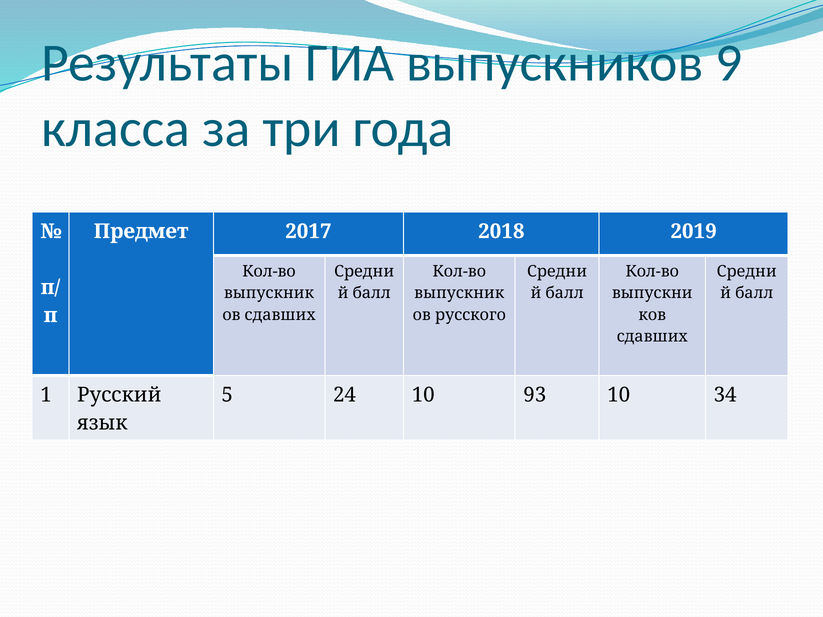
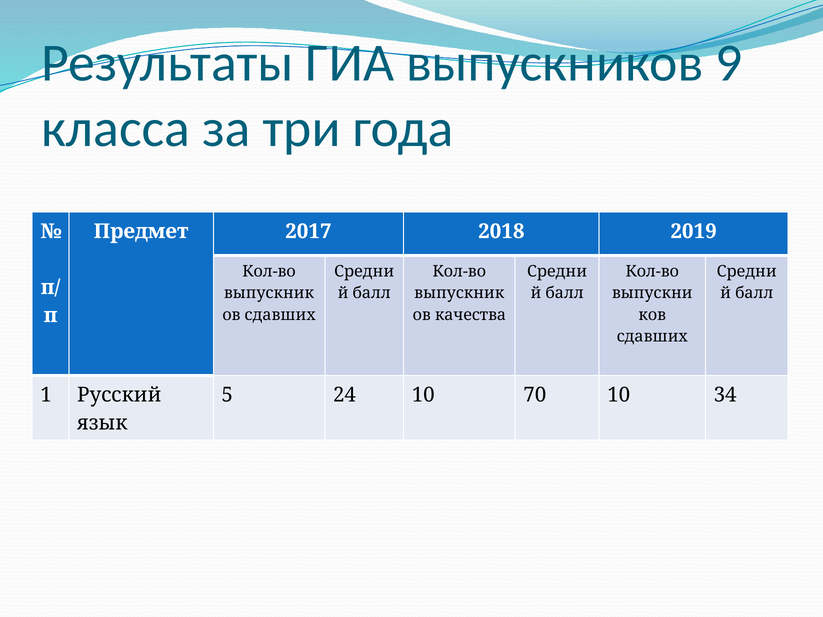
русского: русского -> качества
93: 93 -> 70
